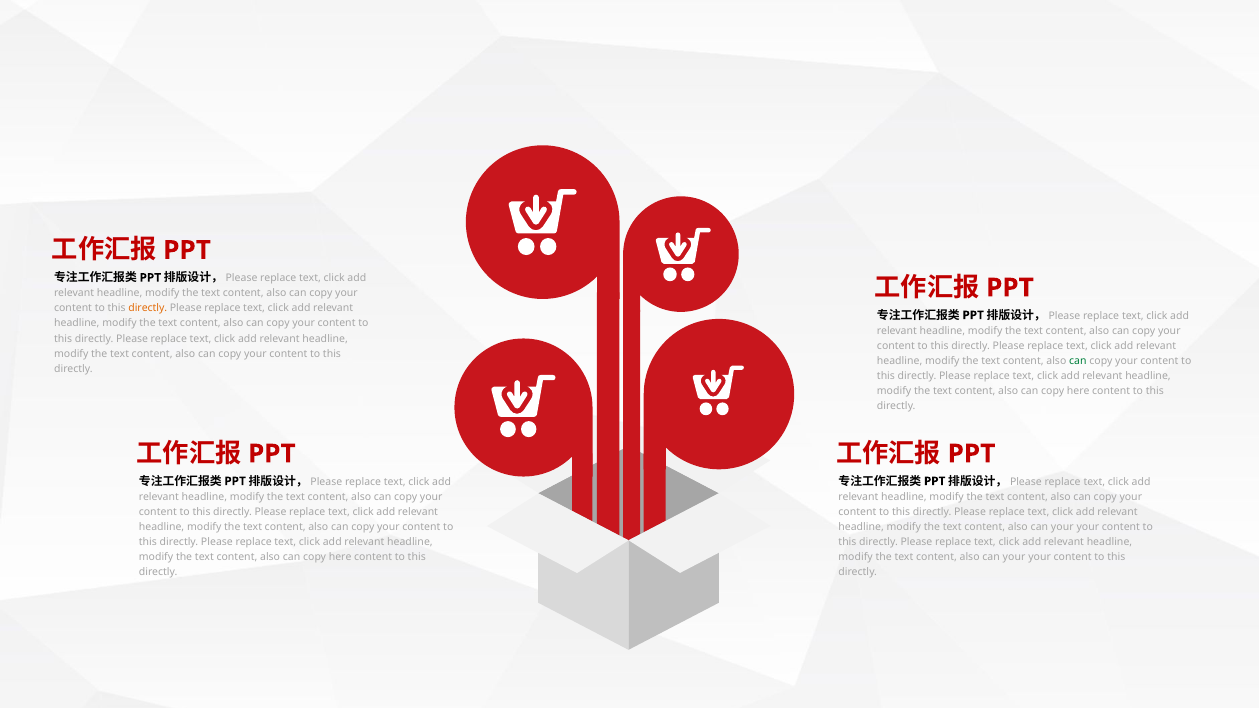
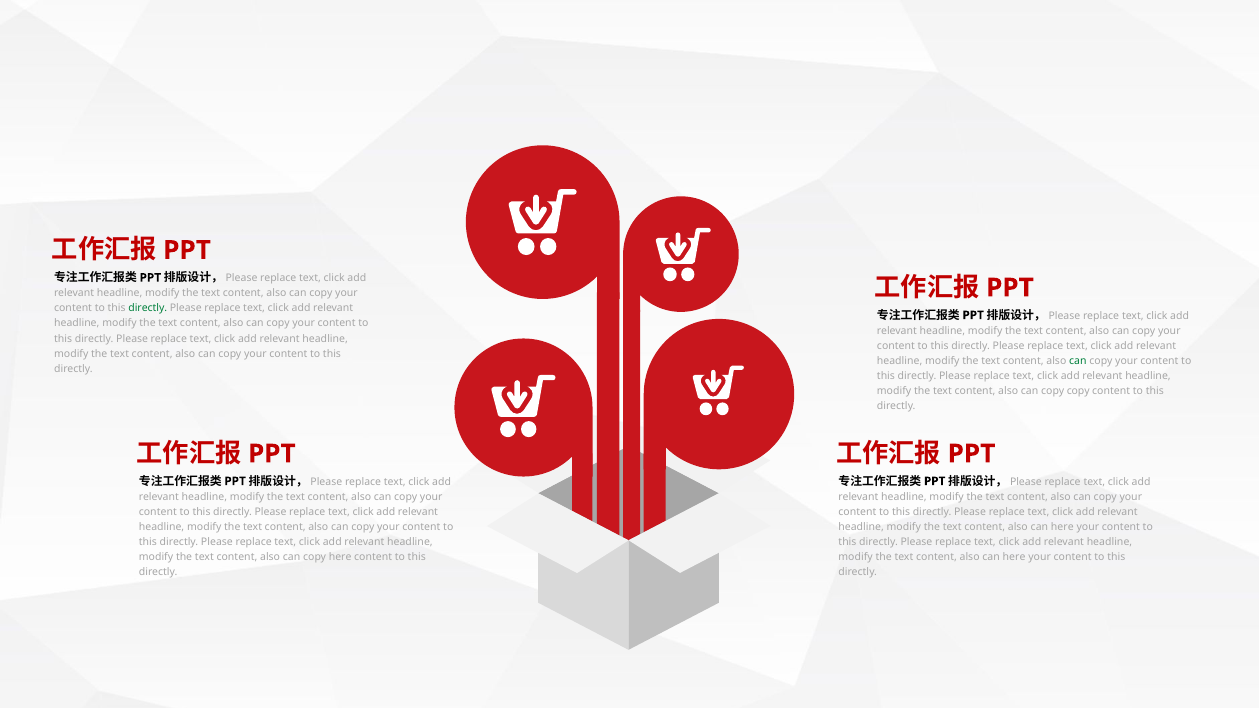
directly at (148, 309) colour: orange -> green
here at (1078, 391): here -> copy
your at (1062, 527): your -> here
your at (1014, 557): your -> here
